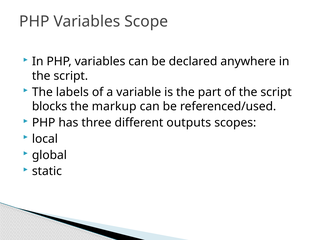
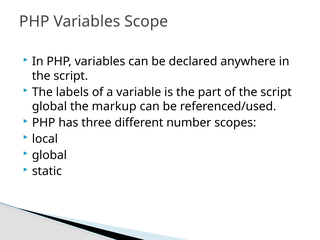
blocks at (50, 106): blocks -> global
outputs: outputs -> number
